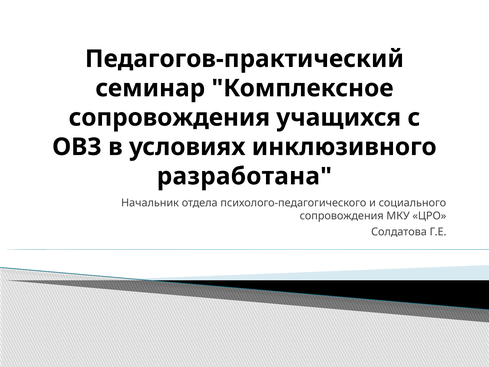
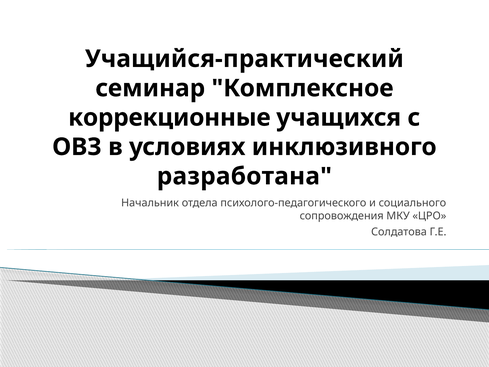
Педагогов-практический: Педагогов-практический -> Учащийся-практический
сопровождения at (169, 118): сопровождения -> коррекционные
